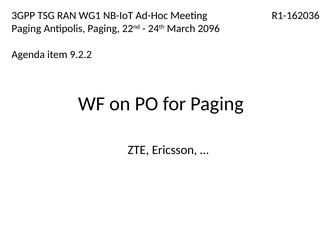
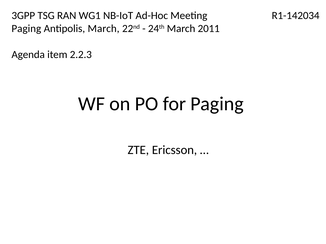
R1-162036: R1-162036 -> R1-142034
Antipolis Paging: Paging -> March
2096: 2096 -> 2011
9.2.2: 9.2.2 -> 2.2.3
